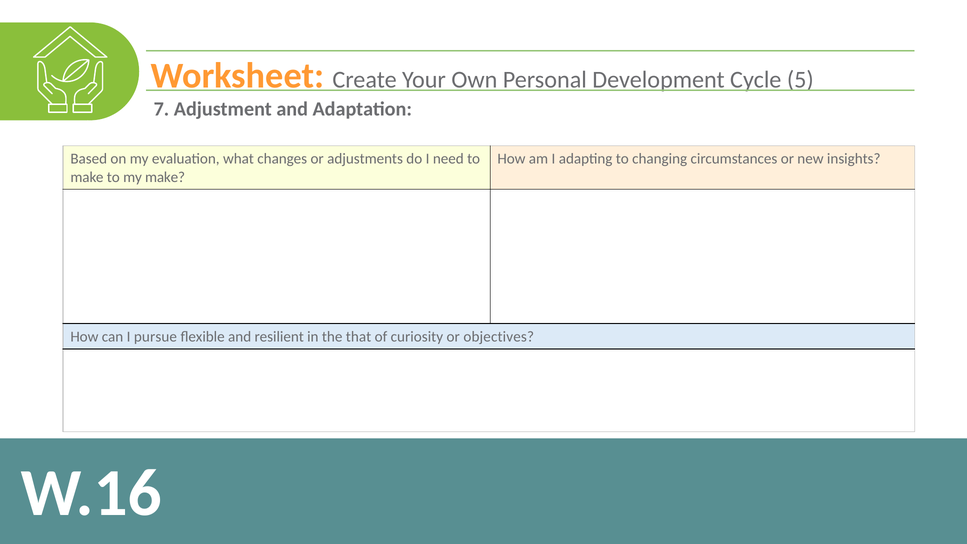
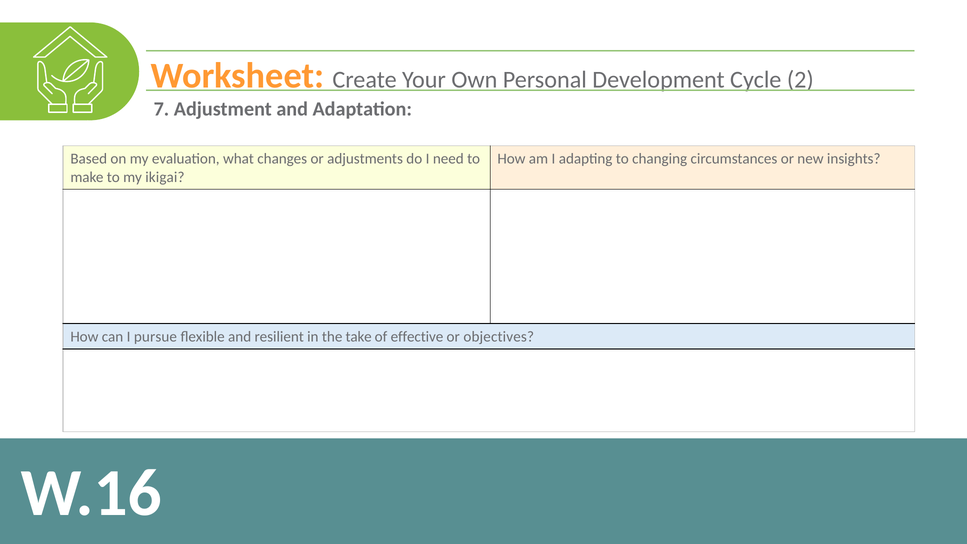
5: 5 -> 2
my make: make -> ikigai
that: that -> take
curiosity: curiosity -> effective
